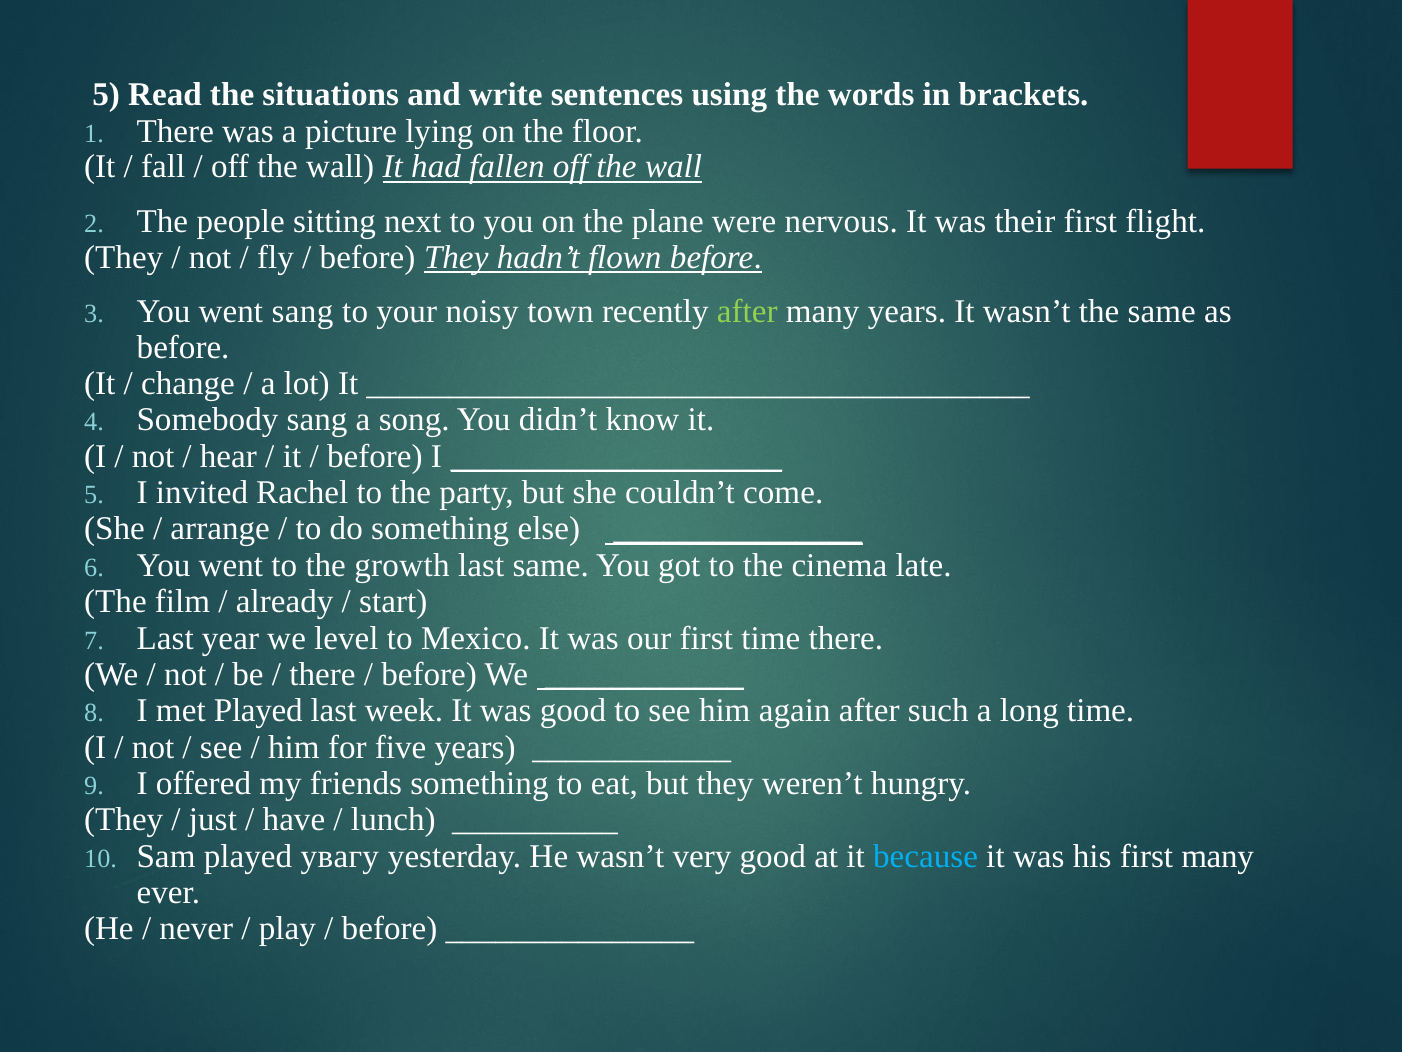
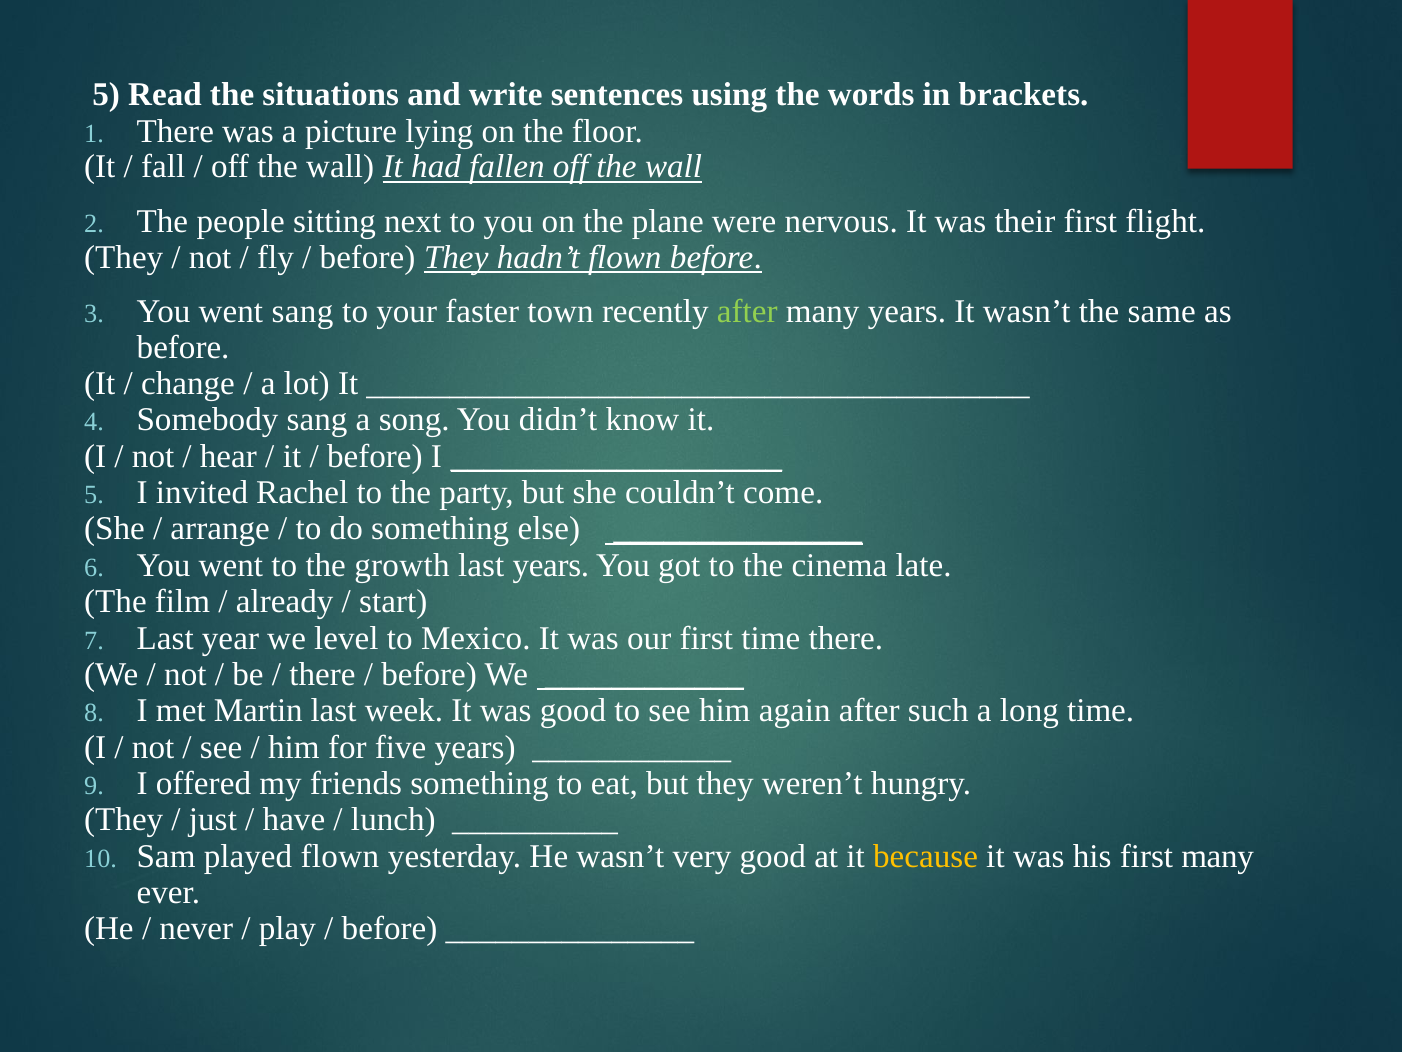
noisy: noisy -> faster
last same: same -> years
met Played: Played -> Martin
played увагу: увагу -> flown
because colour: light blue -> yellow
